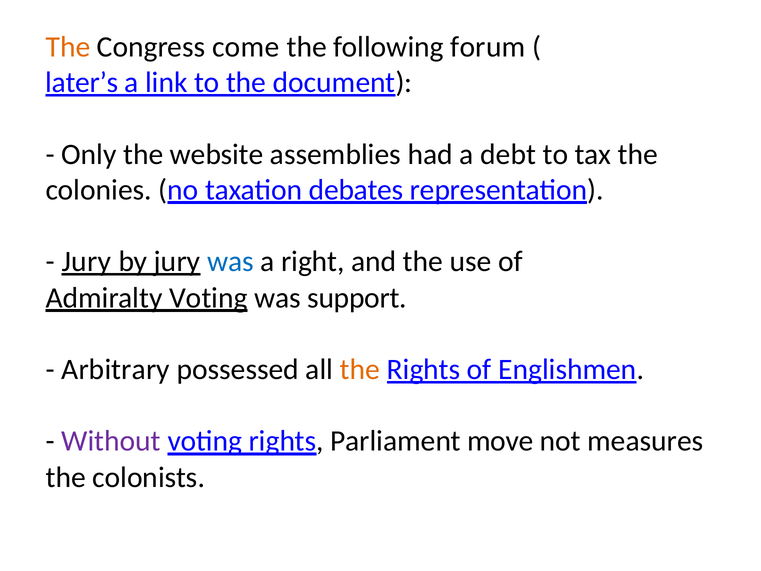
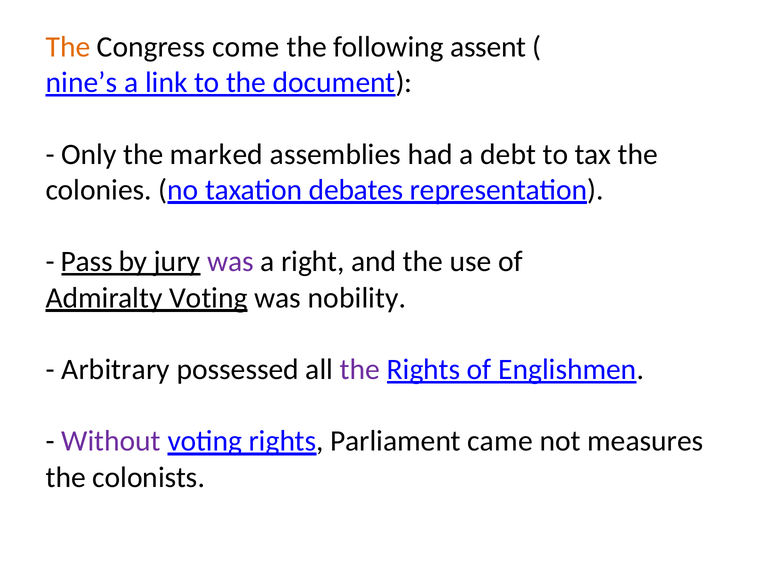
forum: forum -> assent
later’s: later’s -> nine’s
website: website -> marked
Jury at (87, 261): Jury -> Pass
was at (230, 261) colour: blue -> purple
support: support -> nobility
the at (360, 369) colour: orange -> purple
move: move -> came
